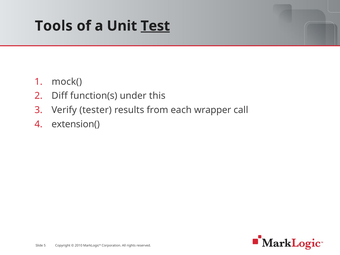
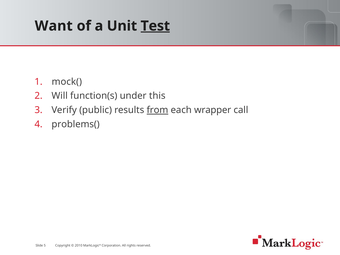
Tools: Tools -> Want
Diff: Diff -> Will
tester: tester -> public
from underline: none -> present
extension(: extension( -> problems(
